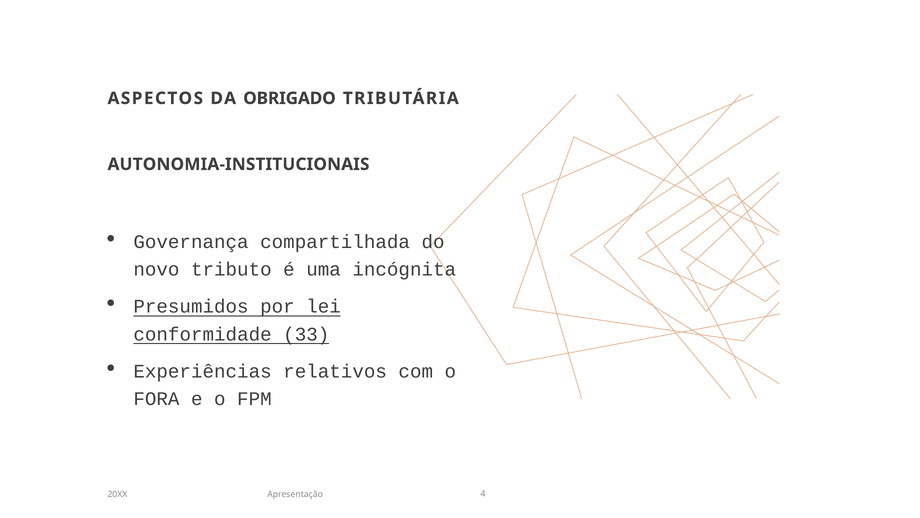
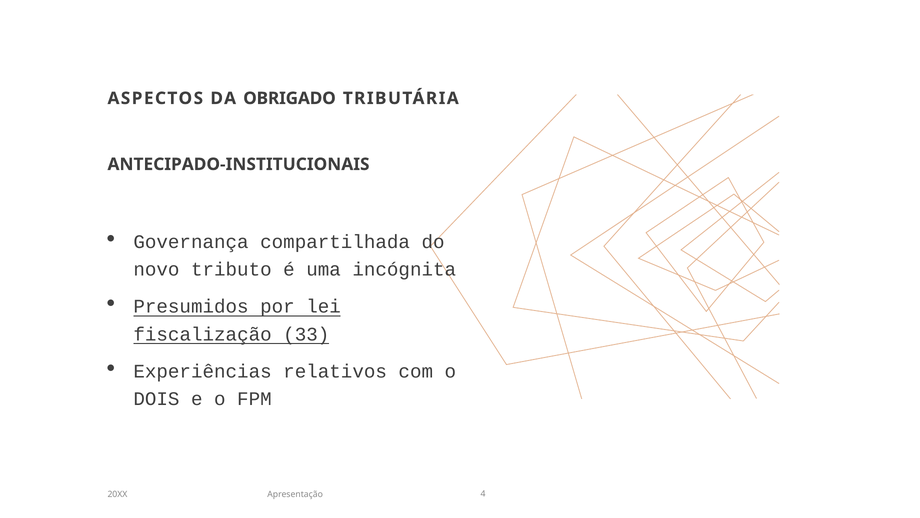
AUTONOMIA-INSTITUCIONAIS: AUTONOMIA-INSTITUCIONAIS -> ANTECIPADO-INSTITUCIONAIS
conformidade: conformidade -> fiscalização
FORA: FORA -> DOIS
